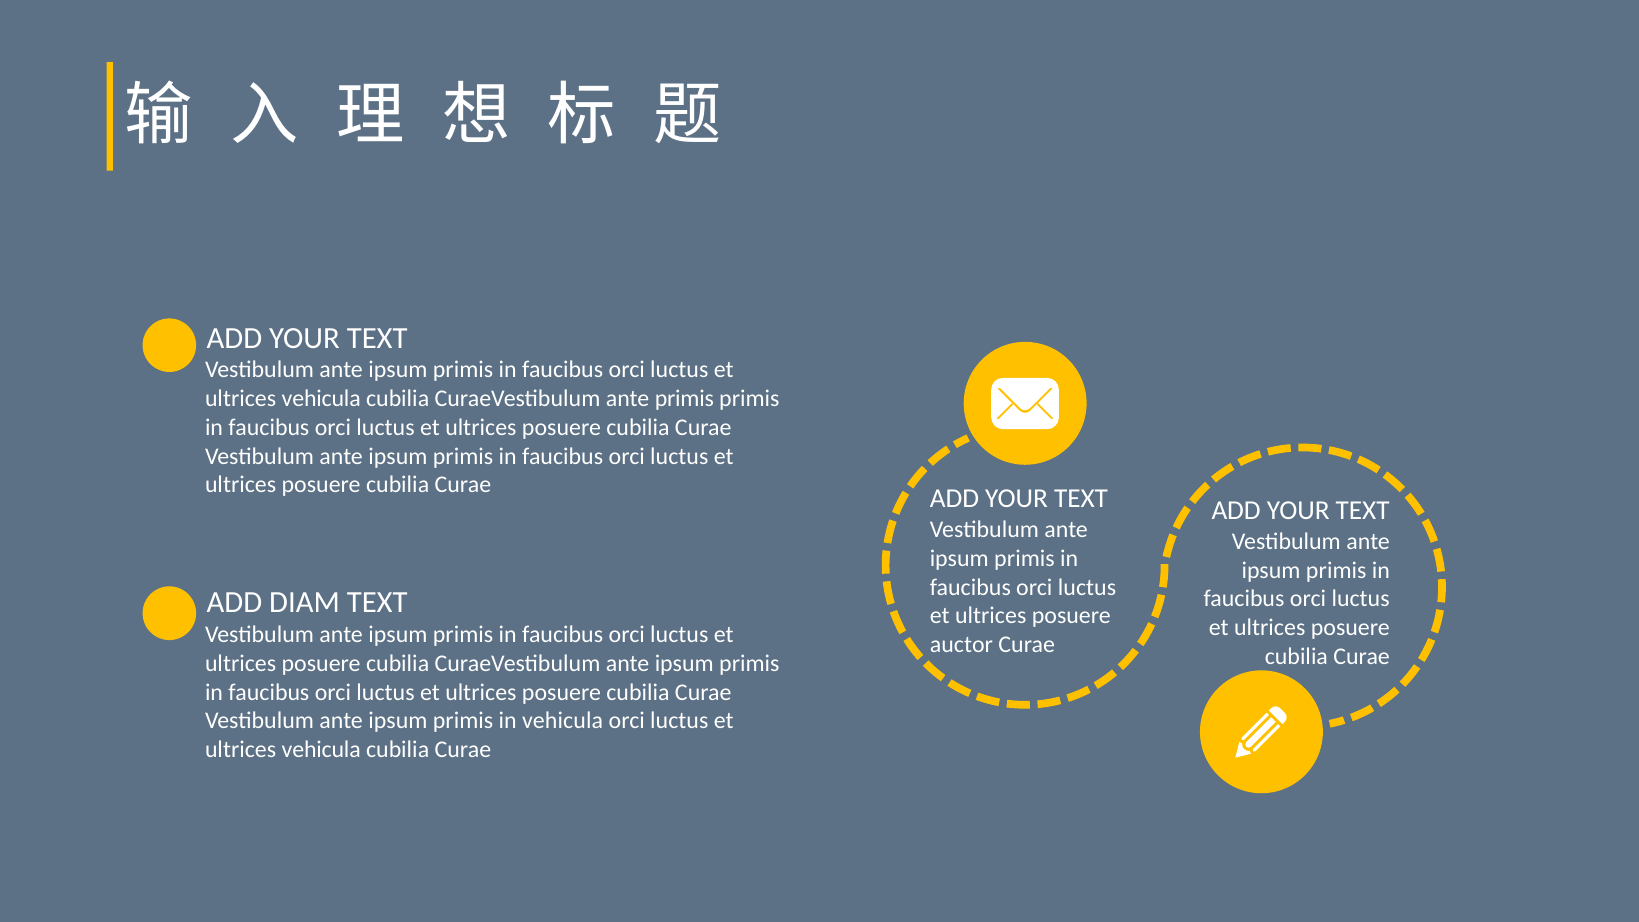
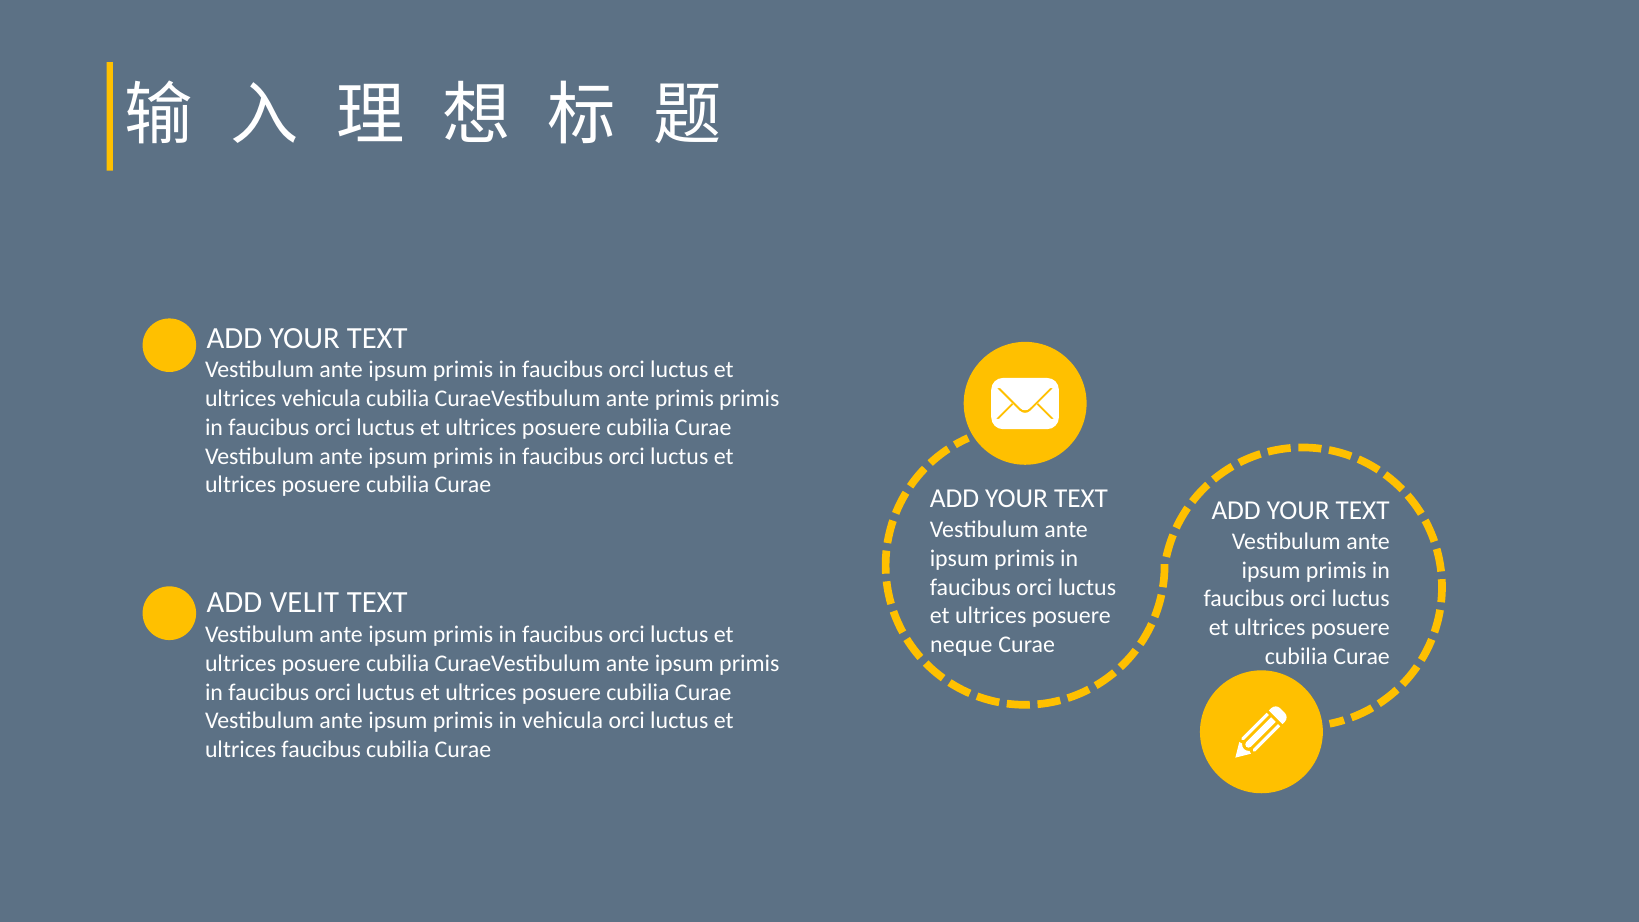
DIAM: DIAM -> VELIT
auctor: auctor -> neque
vehicula at (321, 749): vehicula -> faucibus
